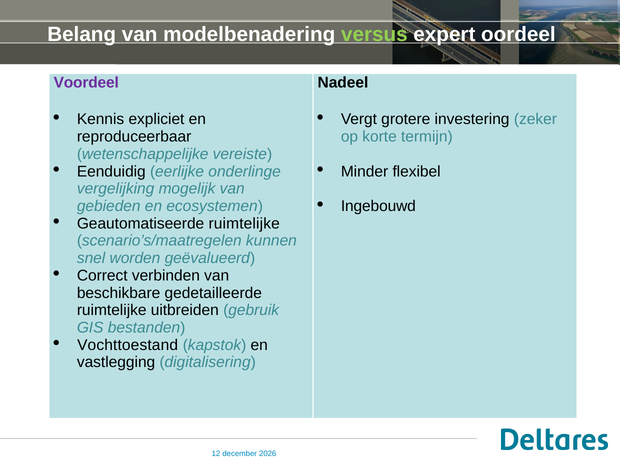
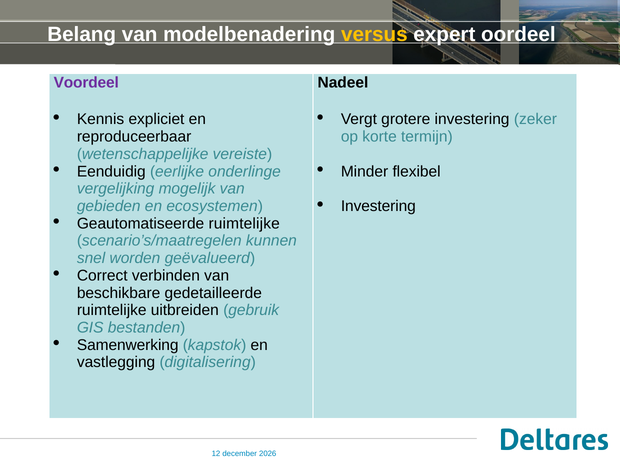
versus colour: light green -> yellow
Ingebouwd at (378, 206): Ingebouwd -> Investering
Vochttoestand: Vochttoestand -> Samenwerking
